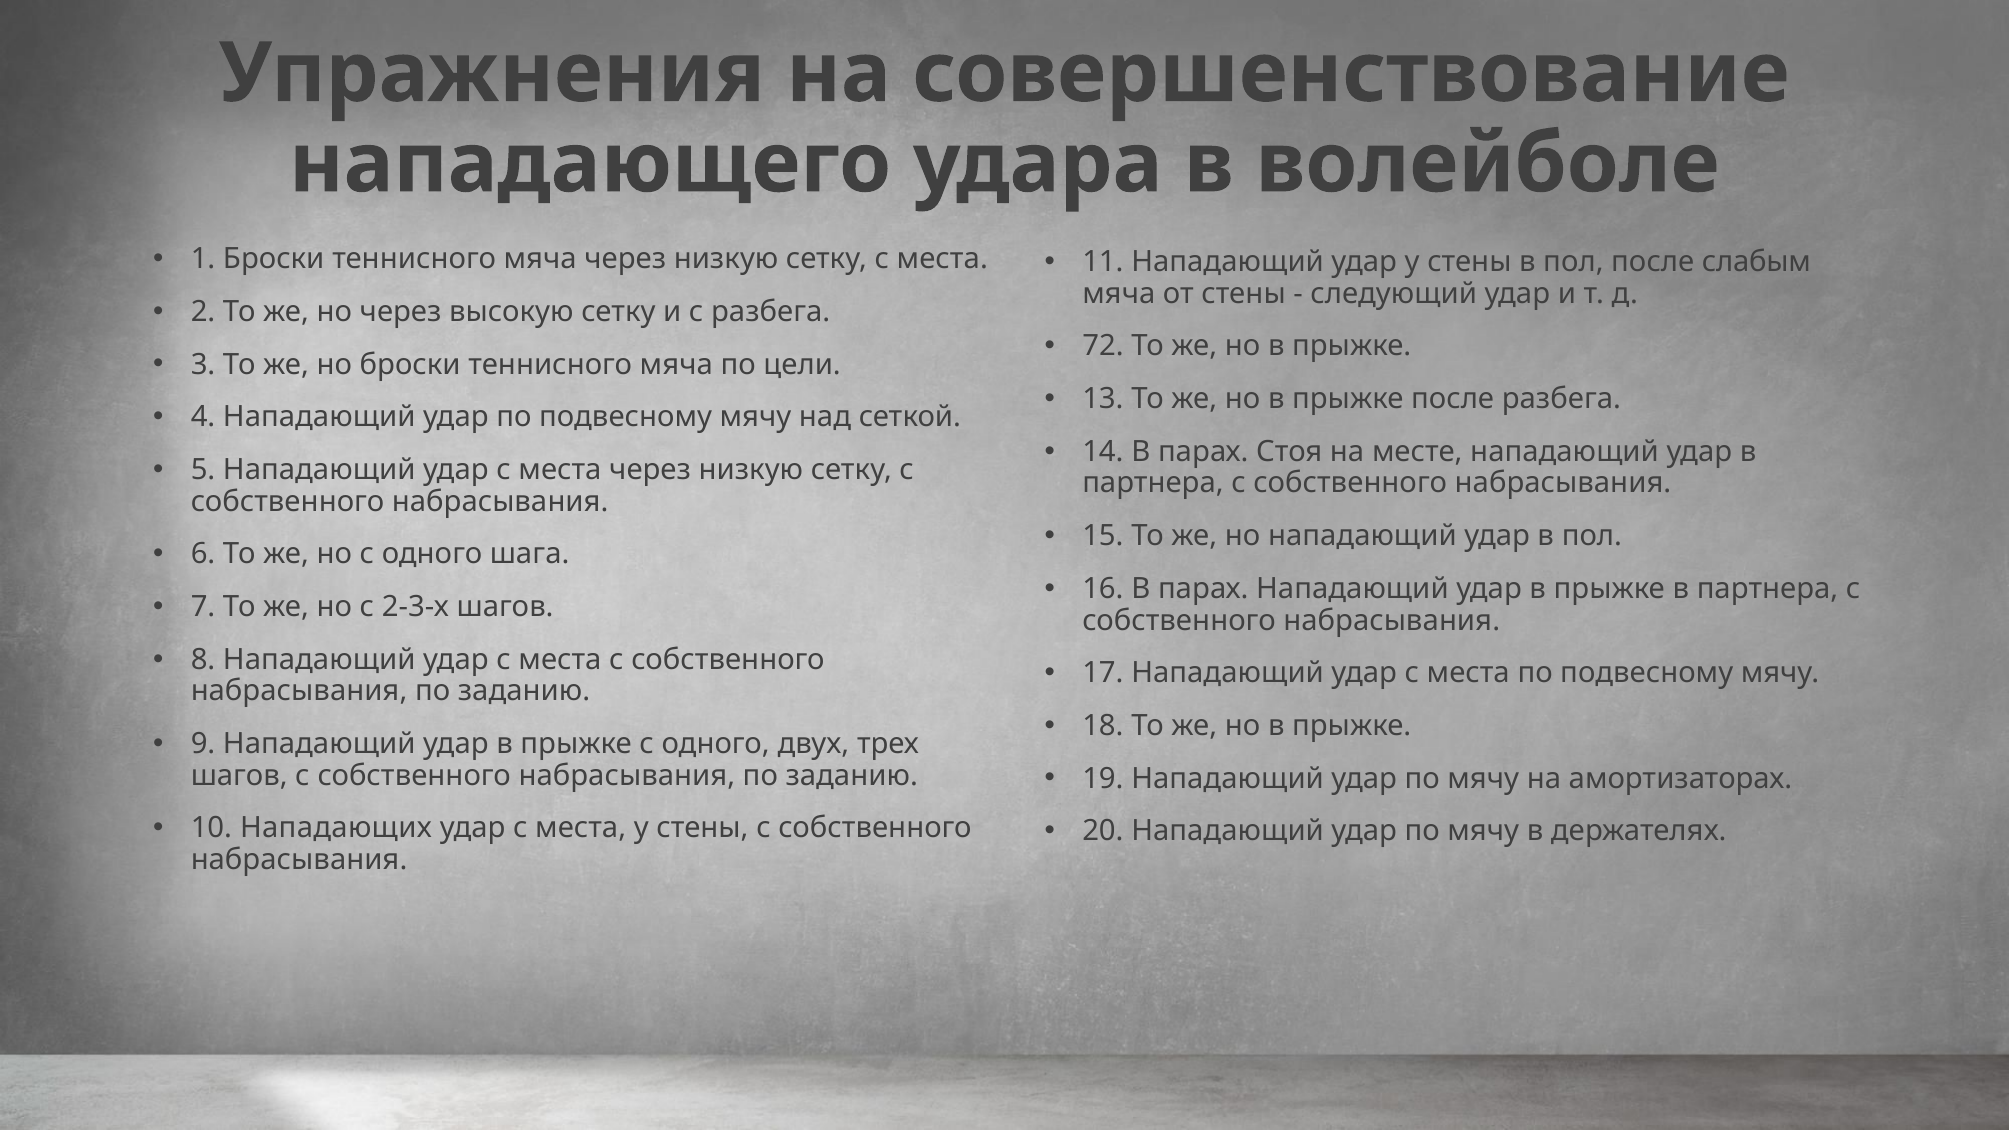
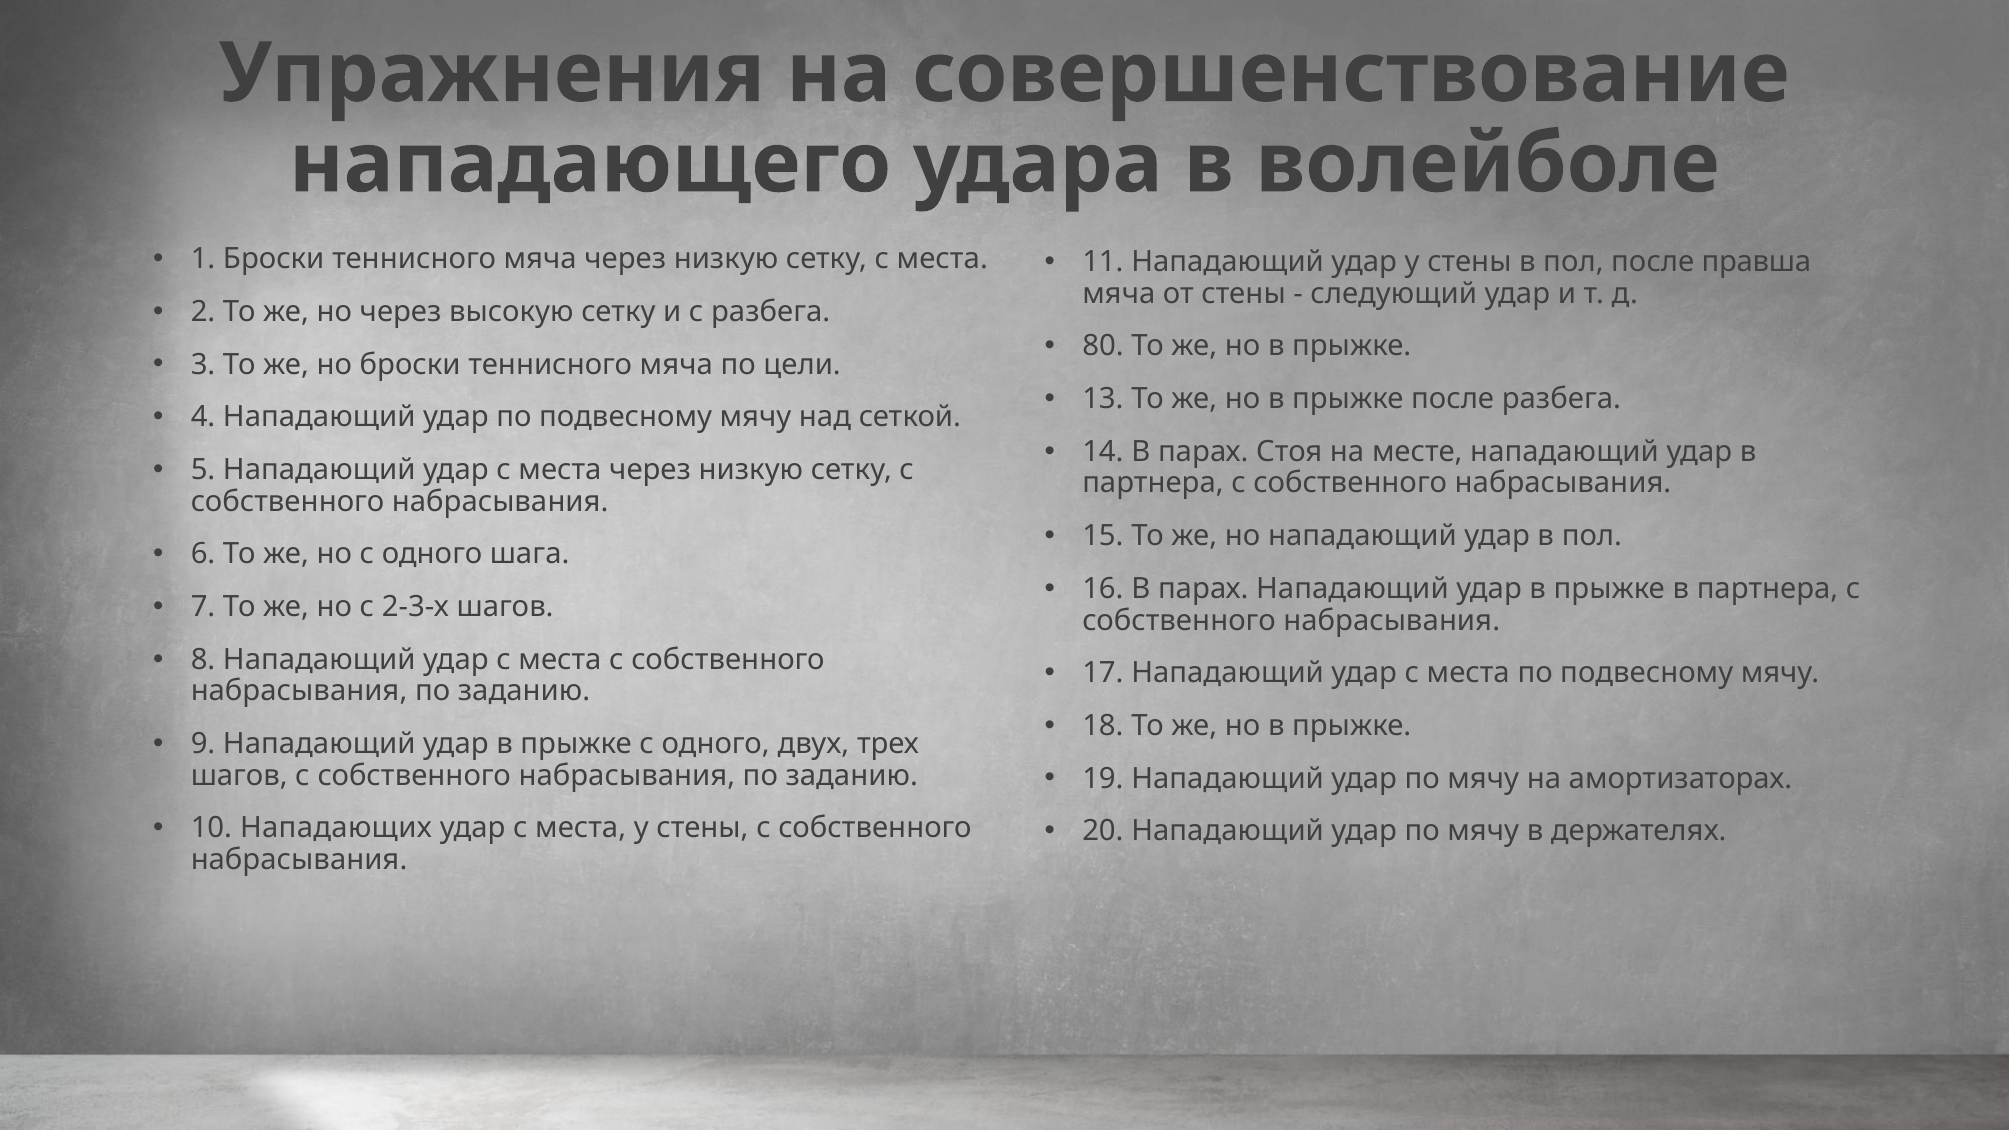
слабым: слабым -> правша
72: 72 -> 80
